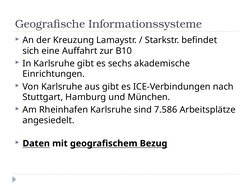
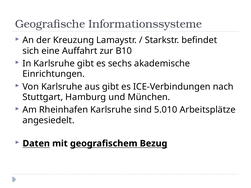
7.586: 7.586 -> 5.010
